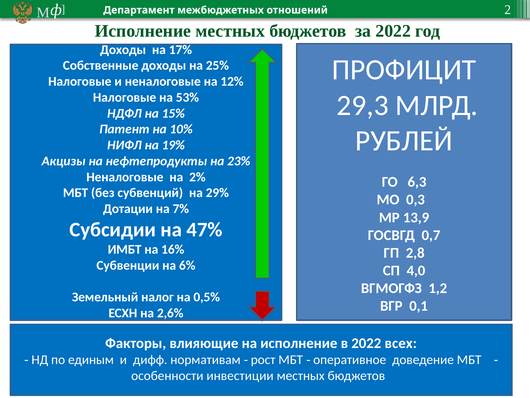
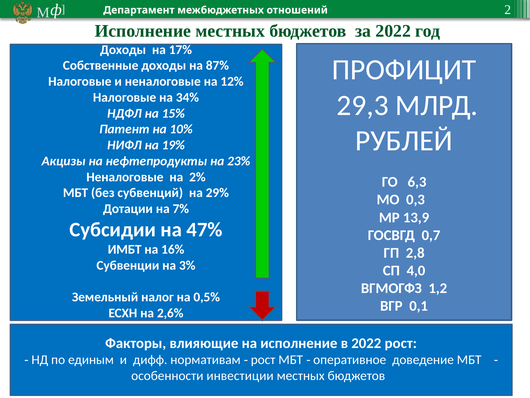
25%: 25% -> 87%
53%: 53% -> 34%
6%: 6% -> 3%
2022 всех: всех -> рост
